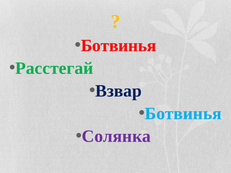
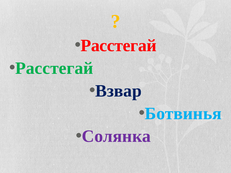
Ботвинья at (119, 46): Ботвинья -> Расстегай
